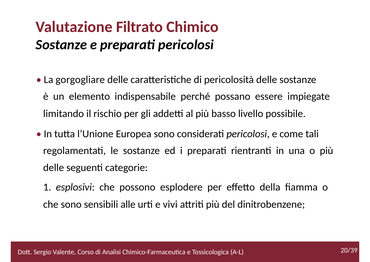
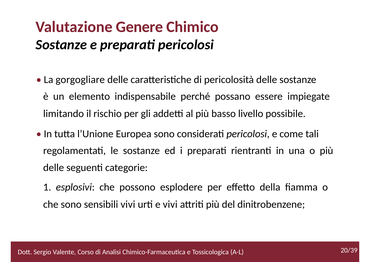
Filtrato: Filtrato -> Genere
sensibili alle: alle -> vivi
